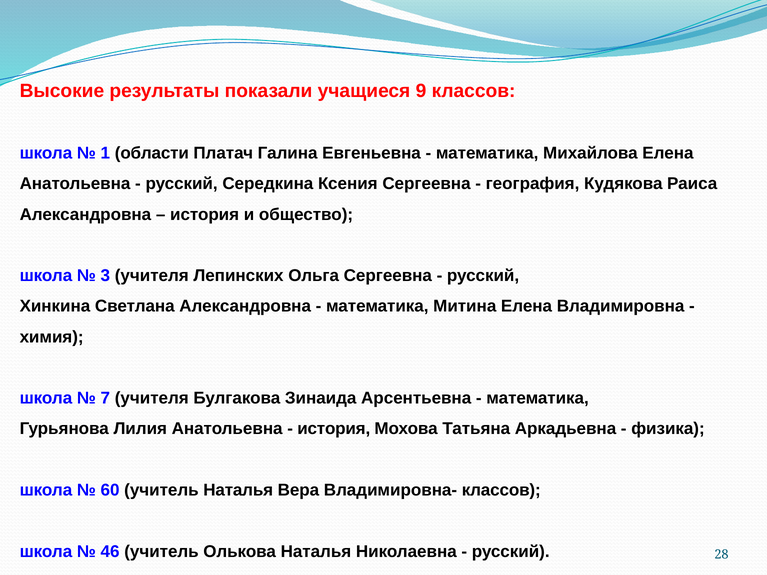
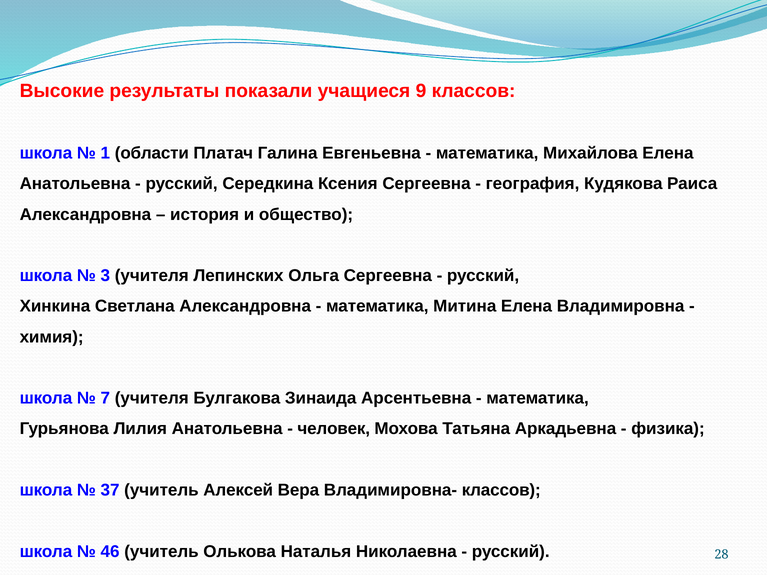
история at (334, 429): история -> человек
60: 60 -> 37
учитель Наталья: Наталья -> Алексей
